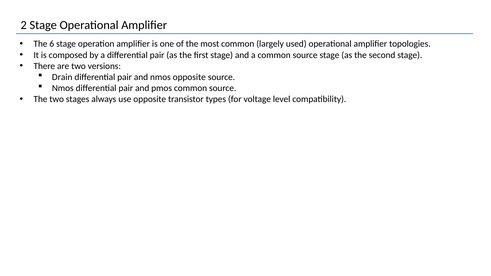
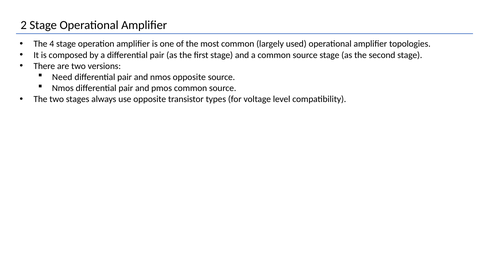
6: 6 -> 4
Drain: Drain -> Need
